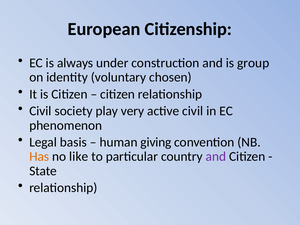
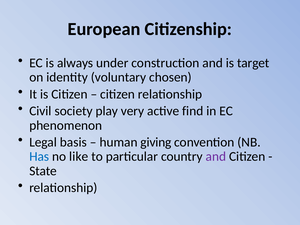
group: group -> target
active civil: civil -> find
Has colour: orange -> blue
